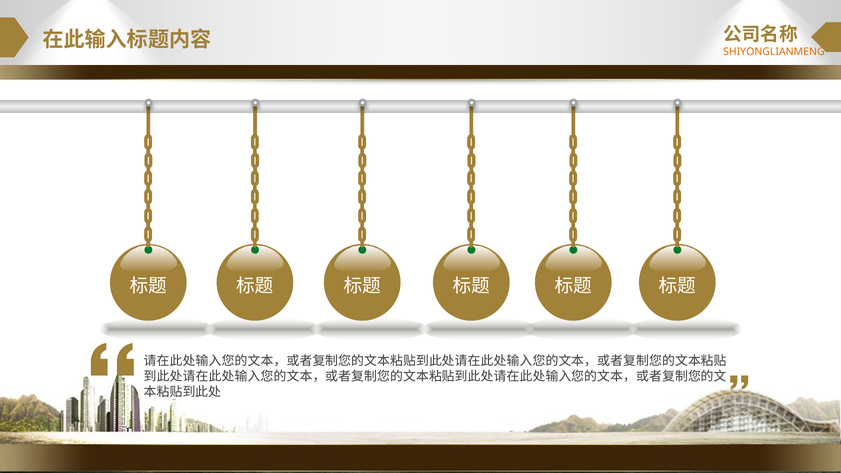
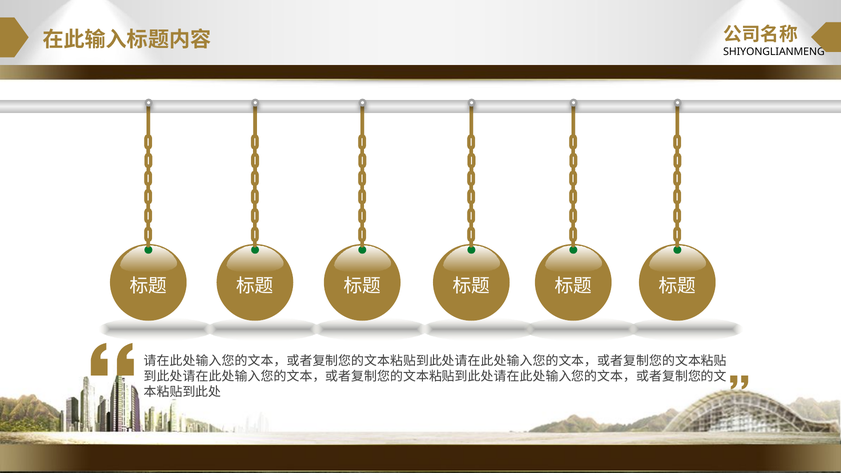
SHIYONGLIANMENG colour: orange -> black
